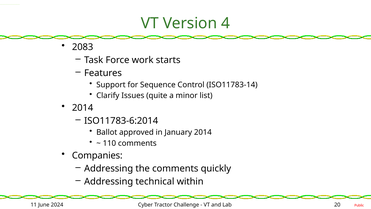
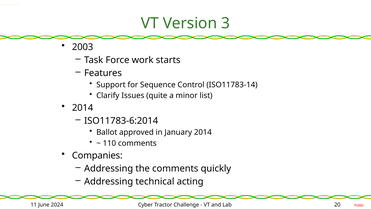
4: 4 -> 3
2083: 2083 -> 2003
within: within -> acting
